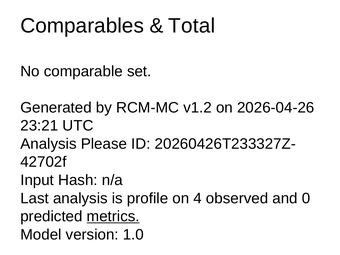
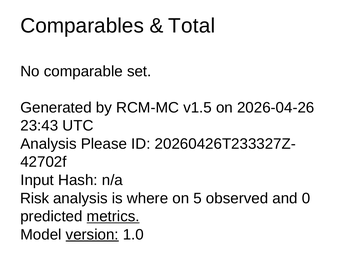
v1.2: v1.2 -> v1.5
23:21: 23:21 -> 23:43
Last: Last -> Risk
profile: profile -> where
4: 4 -> 5
version underline: none -> present
